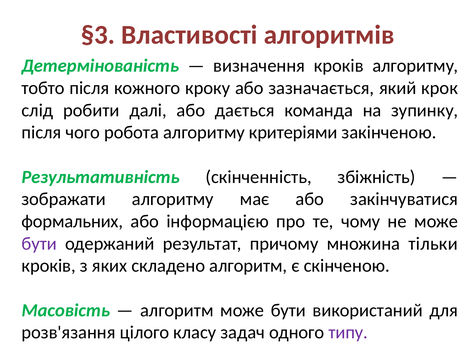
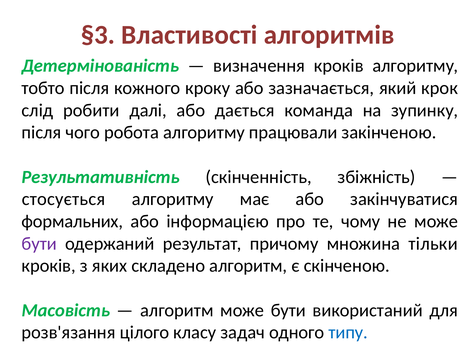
критеріями: критеріями -> працювали
зображати: зображати -> стосується
типу colour: purple -> blue
